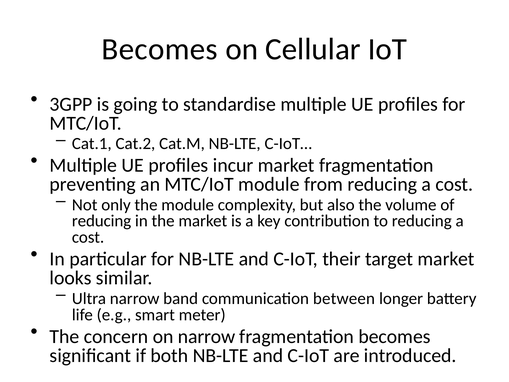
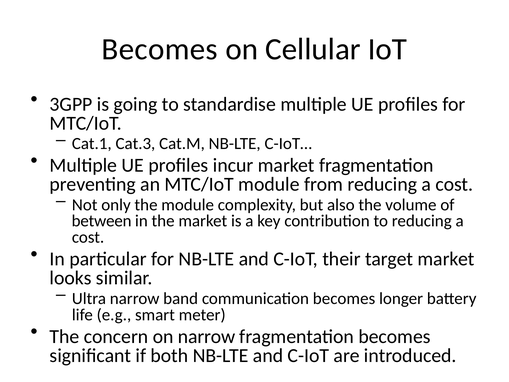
Cat.2: Cat.2 -> Cat.3
reducing at (102, 221): reducing -> between
communication between: between -> becomes
